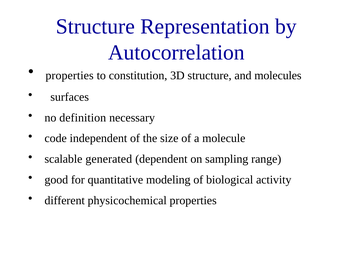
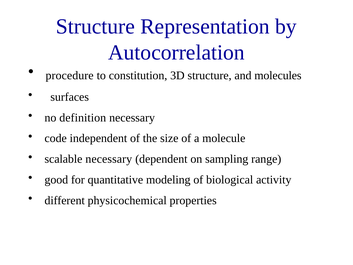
properties at (70, 75): properties -> procedure
scalable generated: generated -> necessary
